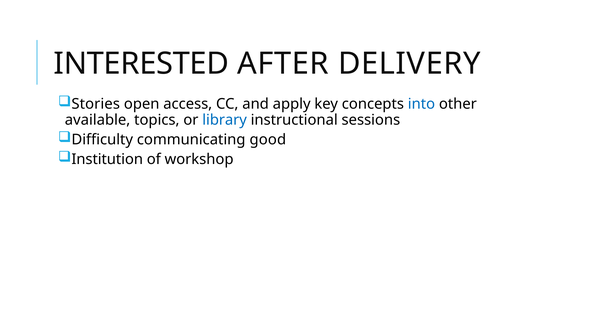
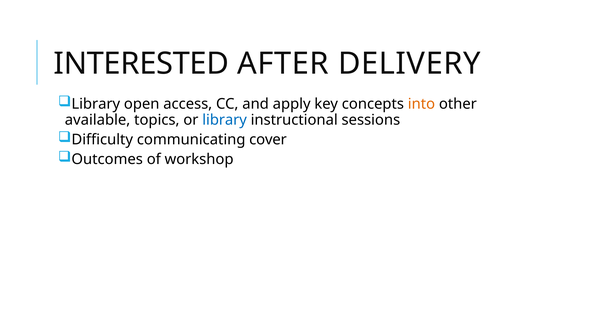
Stories at (96, 104): Stories -> Library
into colour: blue -> orange
good: good -> cover
Institution: Institution -> Outcomes
